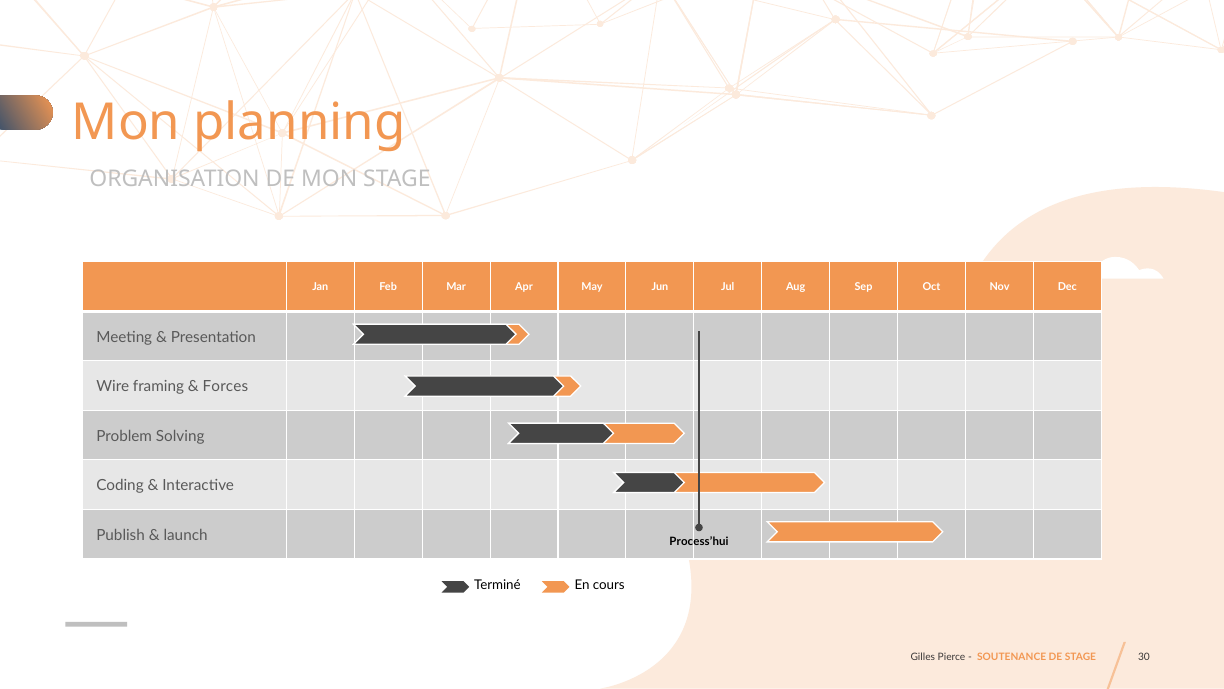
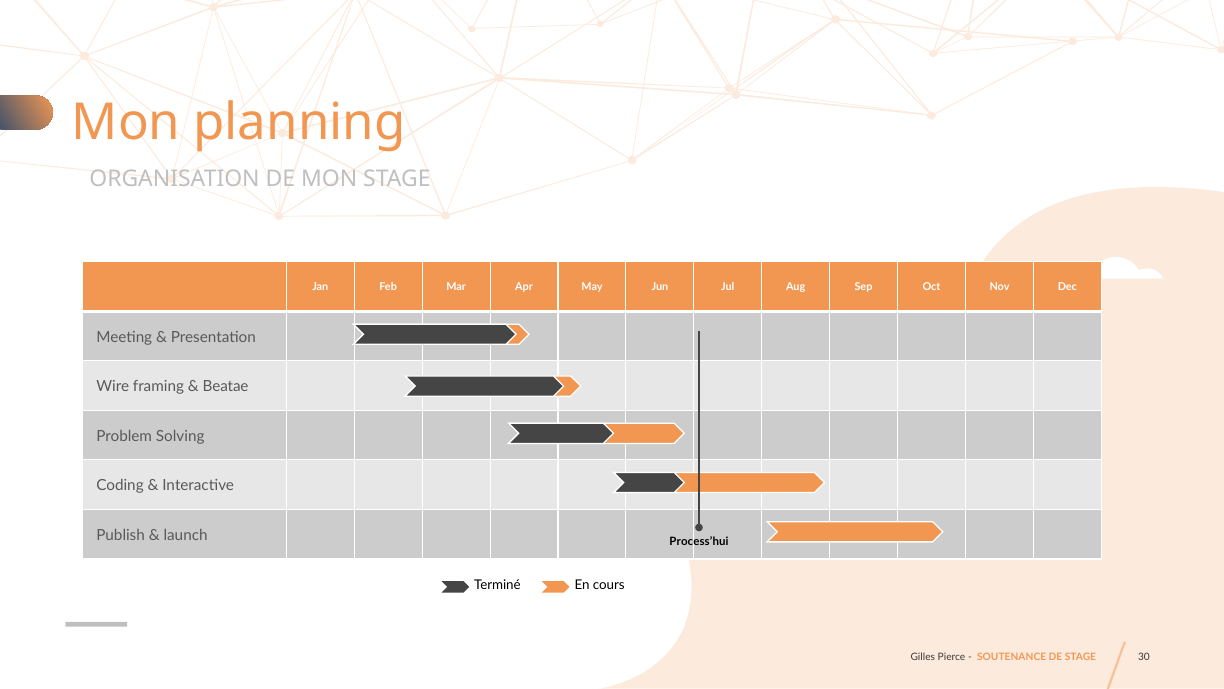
Forces: Forces -> Beatae
